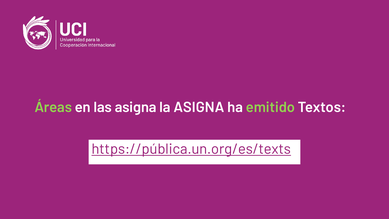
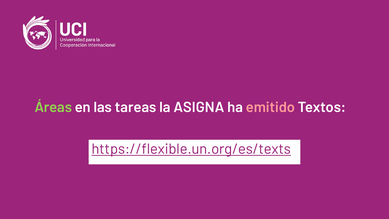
las asigna: asigna -> tareas
emitido colour: light green -> pink
https://pública.un.org/es/texts: https://pública.un.org/es/texts -> https://flexible.un.org/es/texts
